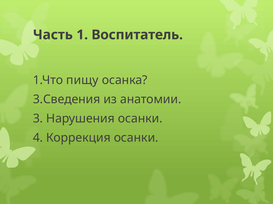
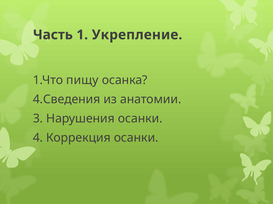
Воспитатель: Воспитатель -> Укрепление
3.Сведения: 3.Сведения -> 4.Сведения
